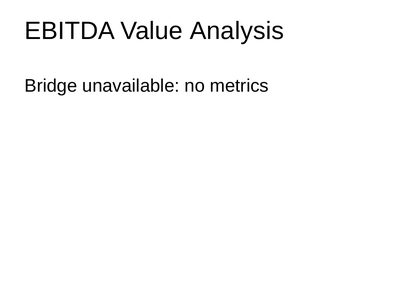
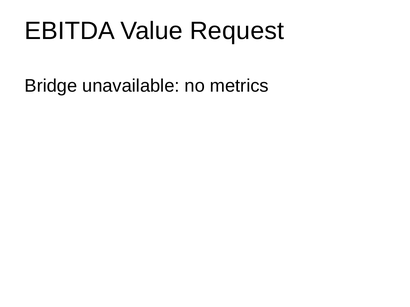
Analysis: Analysis -> Request
